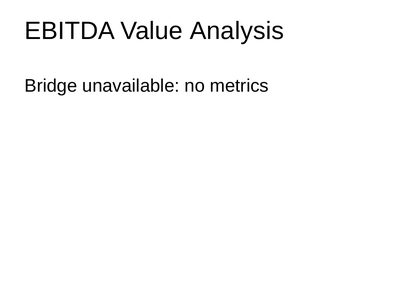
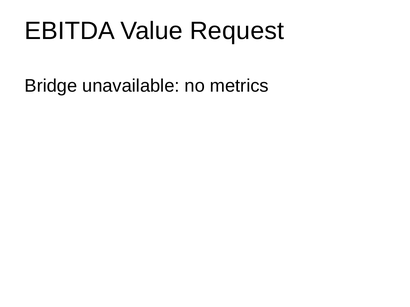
Analysis: Analysis -> Request
